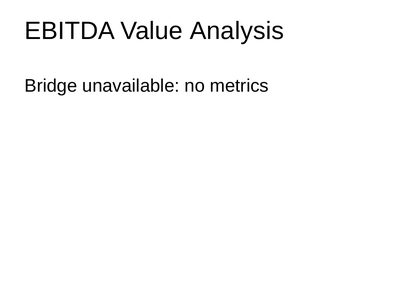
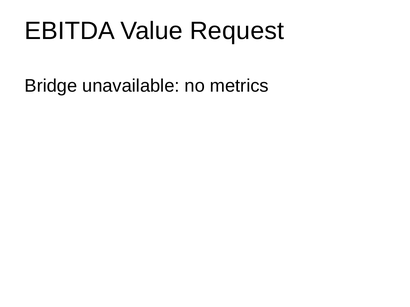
Analysis: Analysis -> Request
